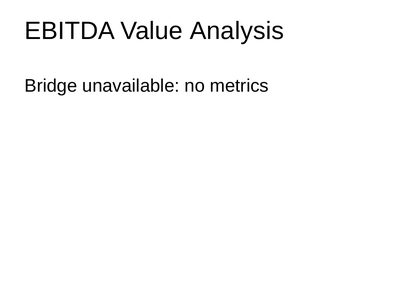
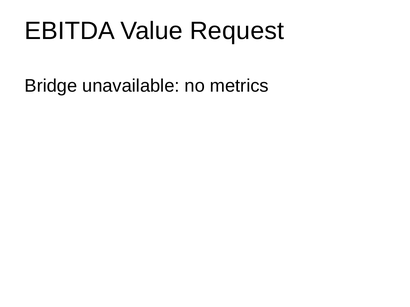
Analysis: Analysis -> Request
